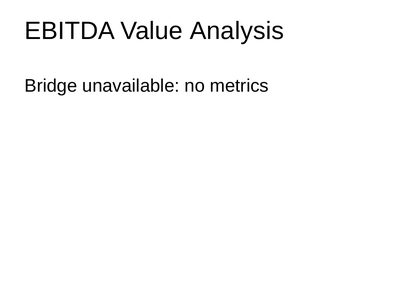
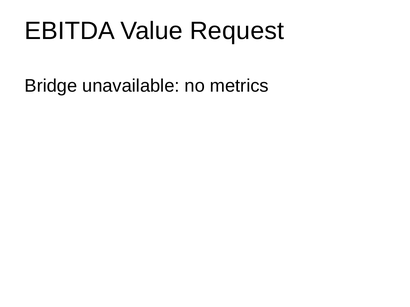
Analysis: Analysis -> Request
